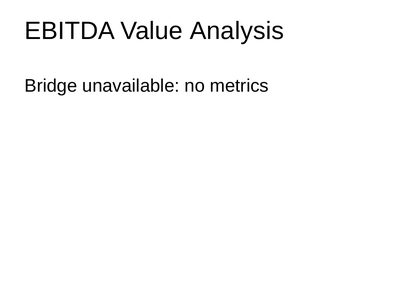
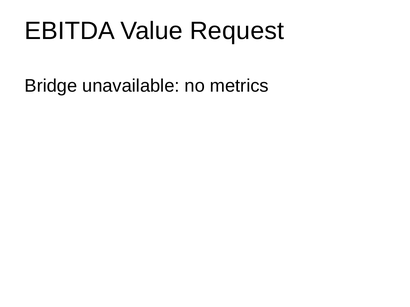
Analysis: Analysis -> Request
